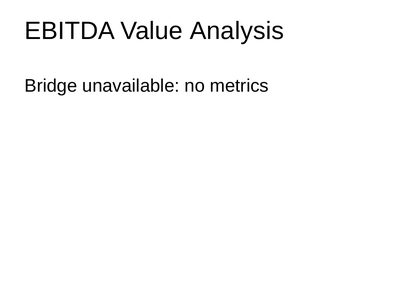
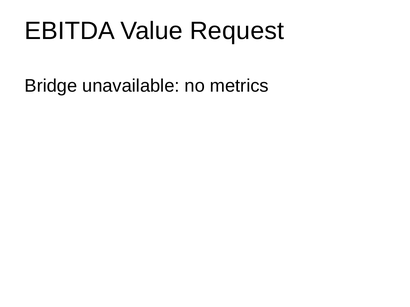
Analysis: Analysis -> Request
